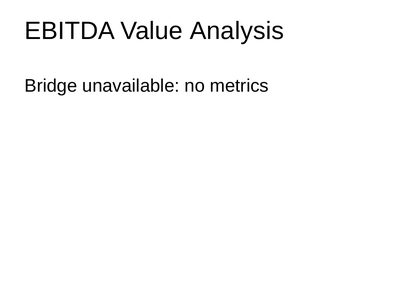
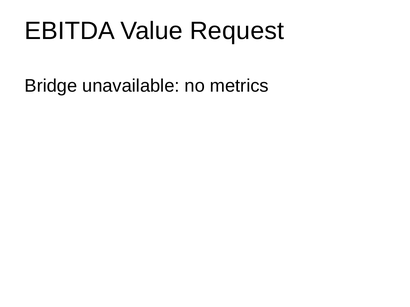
Analysis: Analysis -> Request
